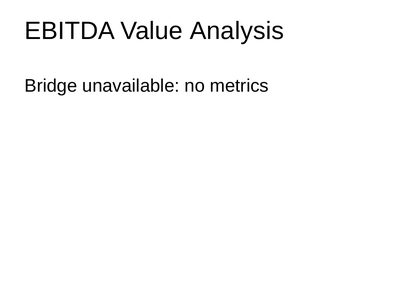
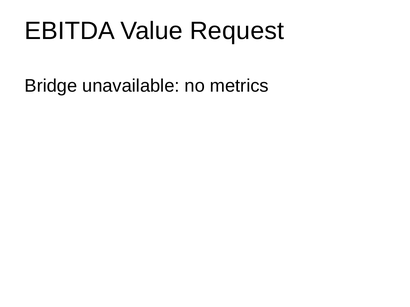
Analysis: Analysis -> Request
